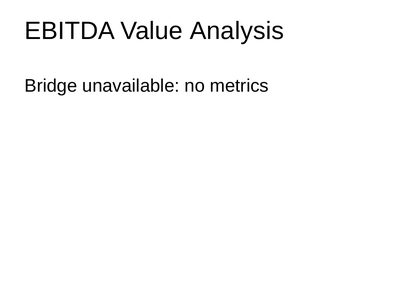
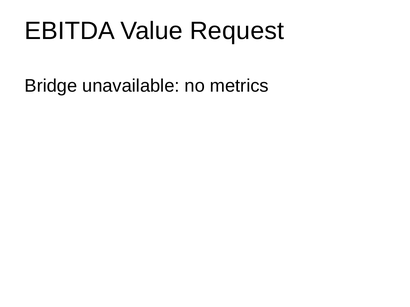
Analysis: Analysis -> Request
